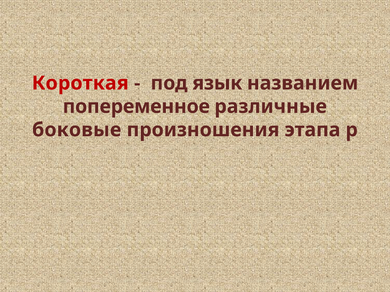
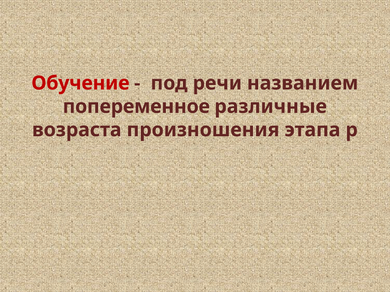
Короткая: Короткая -> Обучение
язык: язык -> речи
боковые: боковые -> возраста
